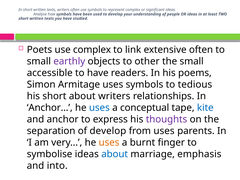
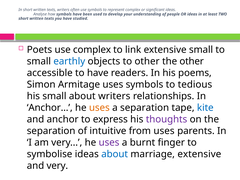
extensive often: often -> small
earthly colour: purple -> blue
the small: small -> other
his short: short -> small
uses at (99, 108) colour: blue -> orange
a conceptual: conceptual -> separation
of develop: develop -> intuitive
uses at (109, 142) colour: orange -> purple
marriage emphasis: emphasis -> extensive
and into: into -> very
